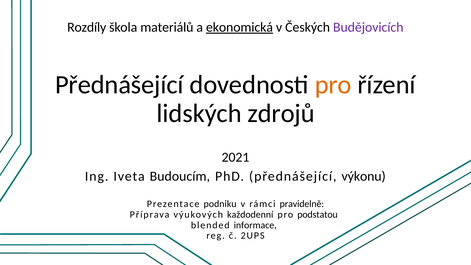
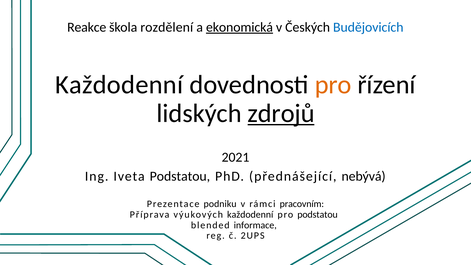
Rozdíly: Rozdíly -> Reakce
materiálů: materiálů -> rozdělení
Budějovicích colour: purple -> blue
Přednášející at (119, 85): Přednášející -> Každodenní
zdrojů underline: none -> present
Iveta Budoucím: Budoucím -> Podstatou
výkonu: výkonu -> nebývá
pravidelně: pravidelně -> pracovním
